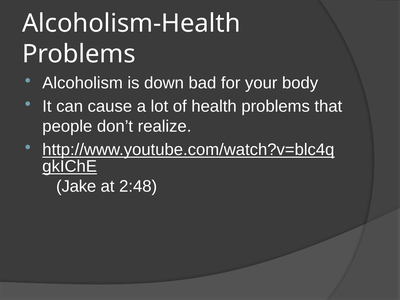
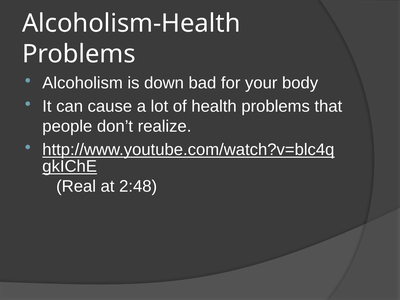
Jake: Jake -> Real
